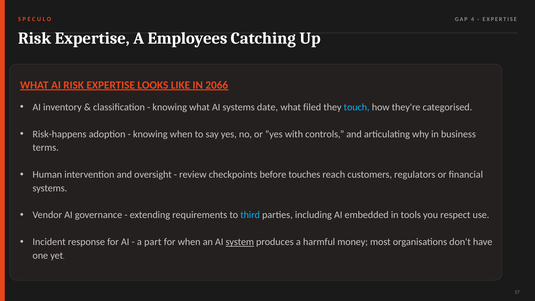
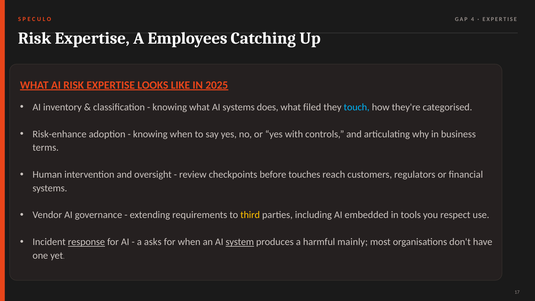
2066: 2066 -> 2025
date: date -> does
Risk-happens: Risk-happens -> Risk-enhance
third colour: light blue -> yellow
response underline: none -> present
part: part -> asks
money: money -> mainly
